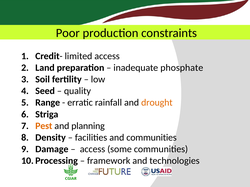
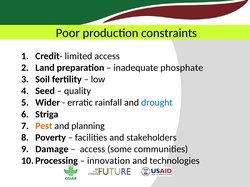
Range: Range -> Wider
drought colour: orange -> blue
Density: Density -> Poverty
and communities: communities -> stakeholders
framework: framework -> innovation
